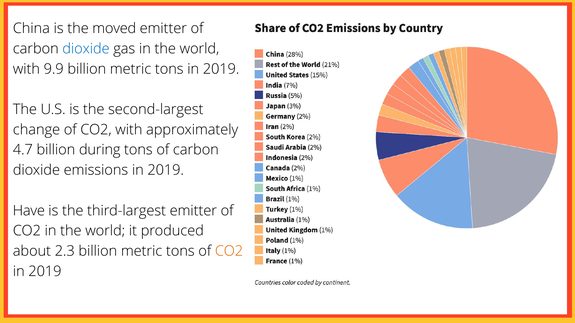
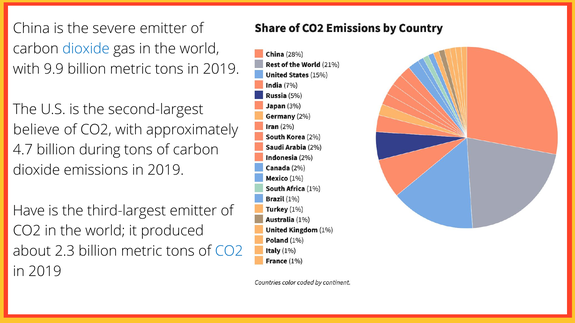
moved: moved -> severe
change: change -> believe
CO2 at (229, 251) colour: orange -> blue
